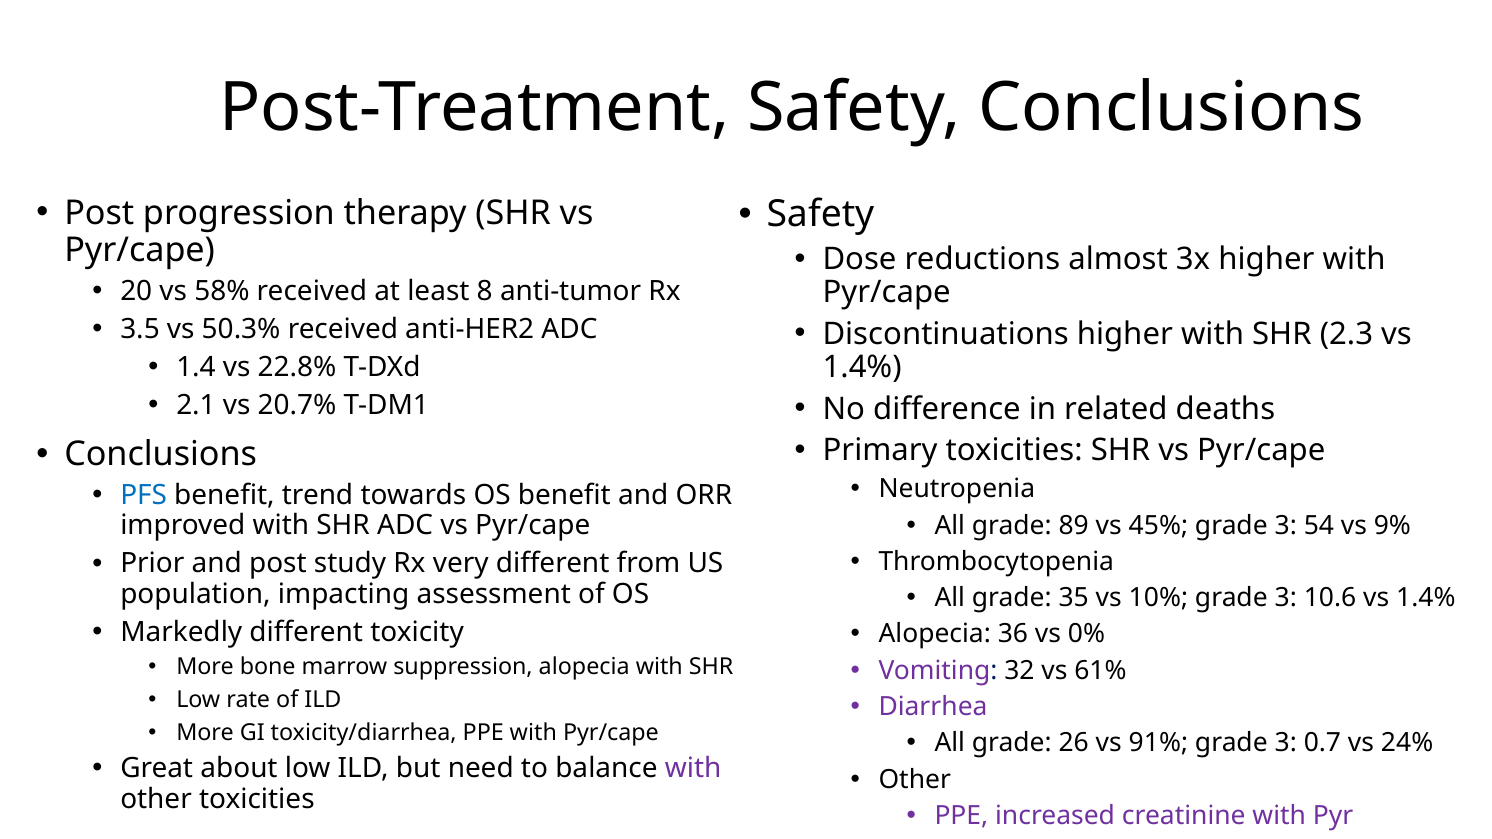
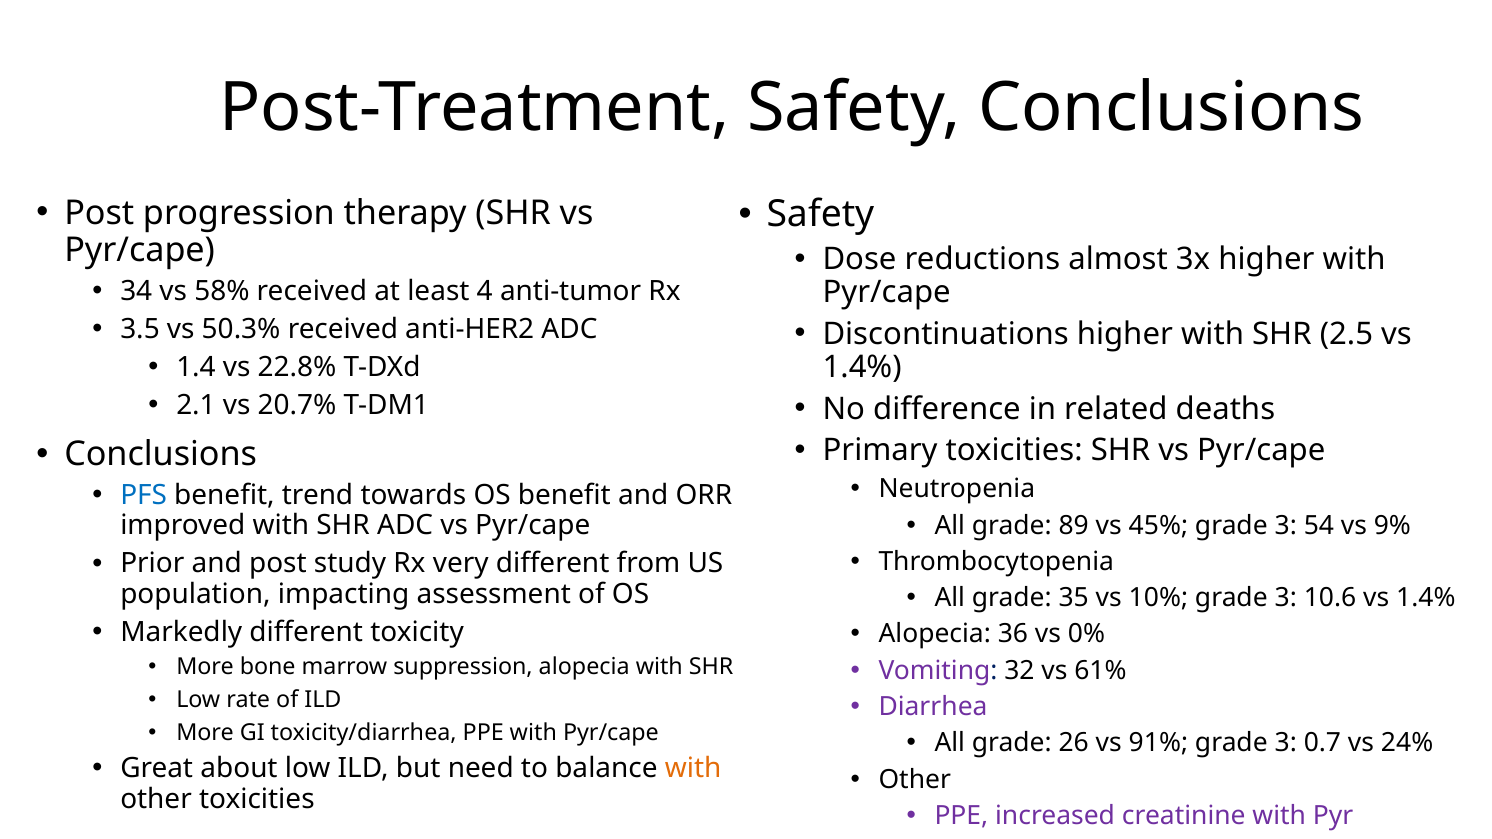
20: 20 -> 34
8: 8 -> 4
2.3: 2.3 -> 2.5
with at (693, 769) colour: purple -> orange
